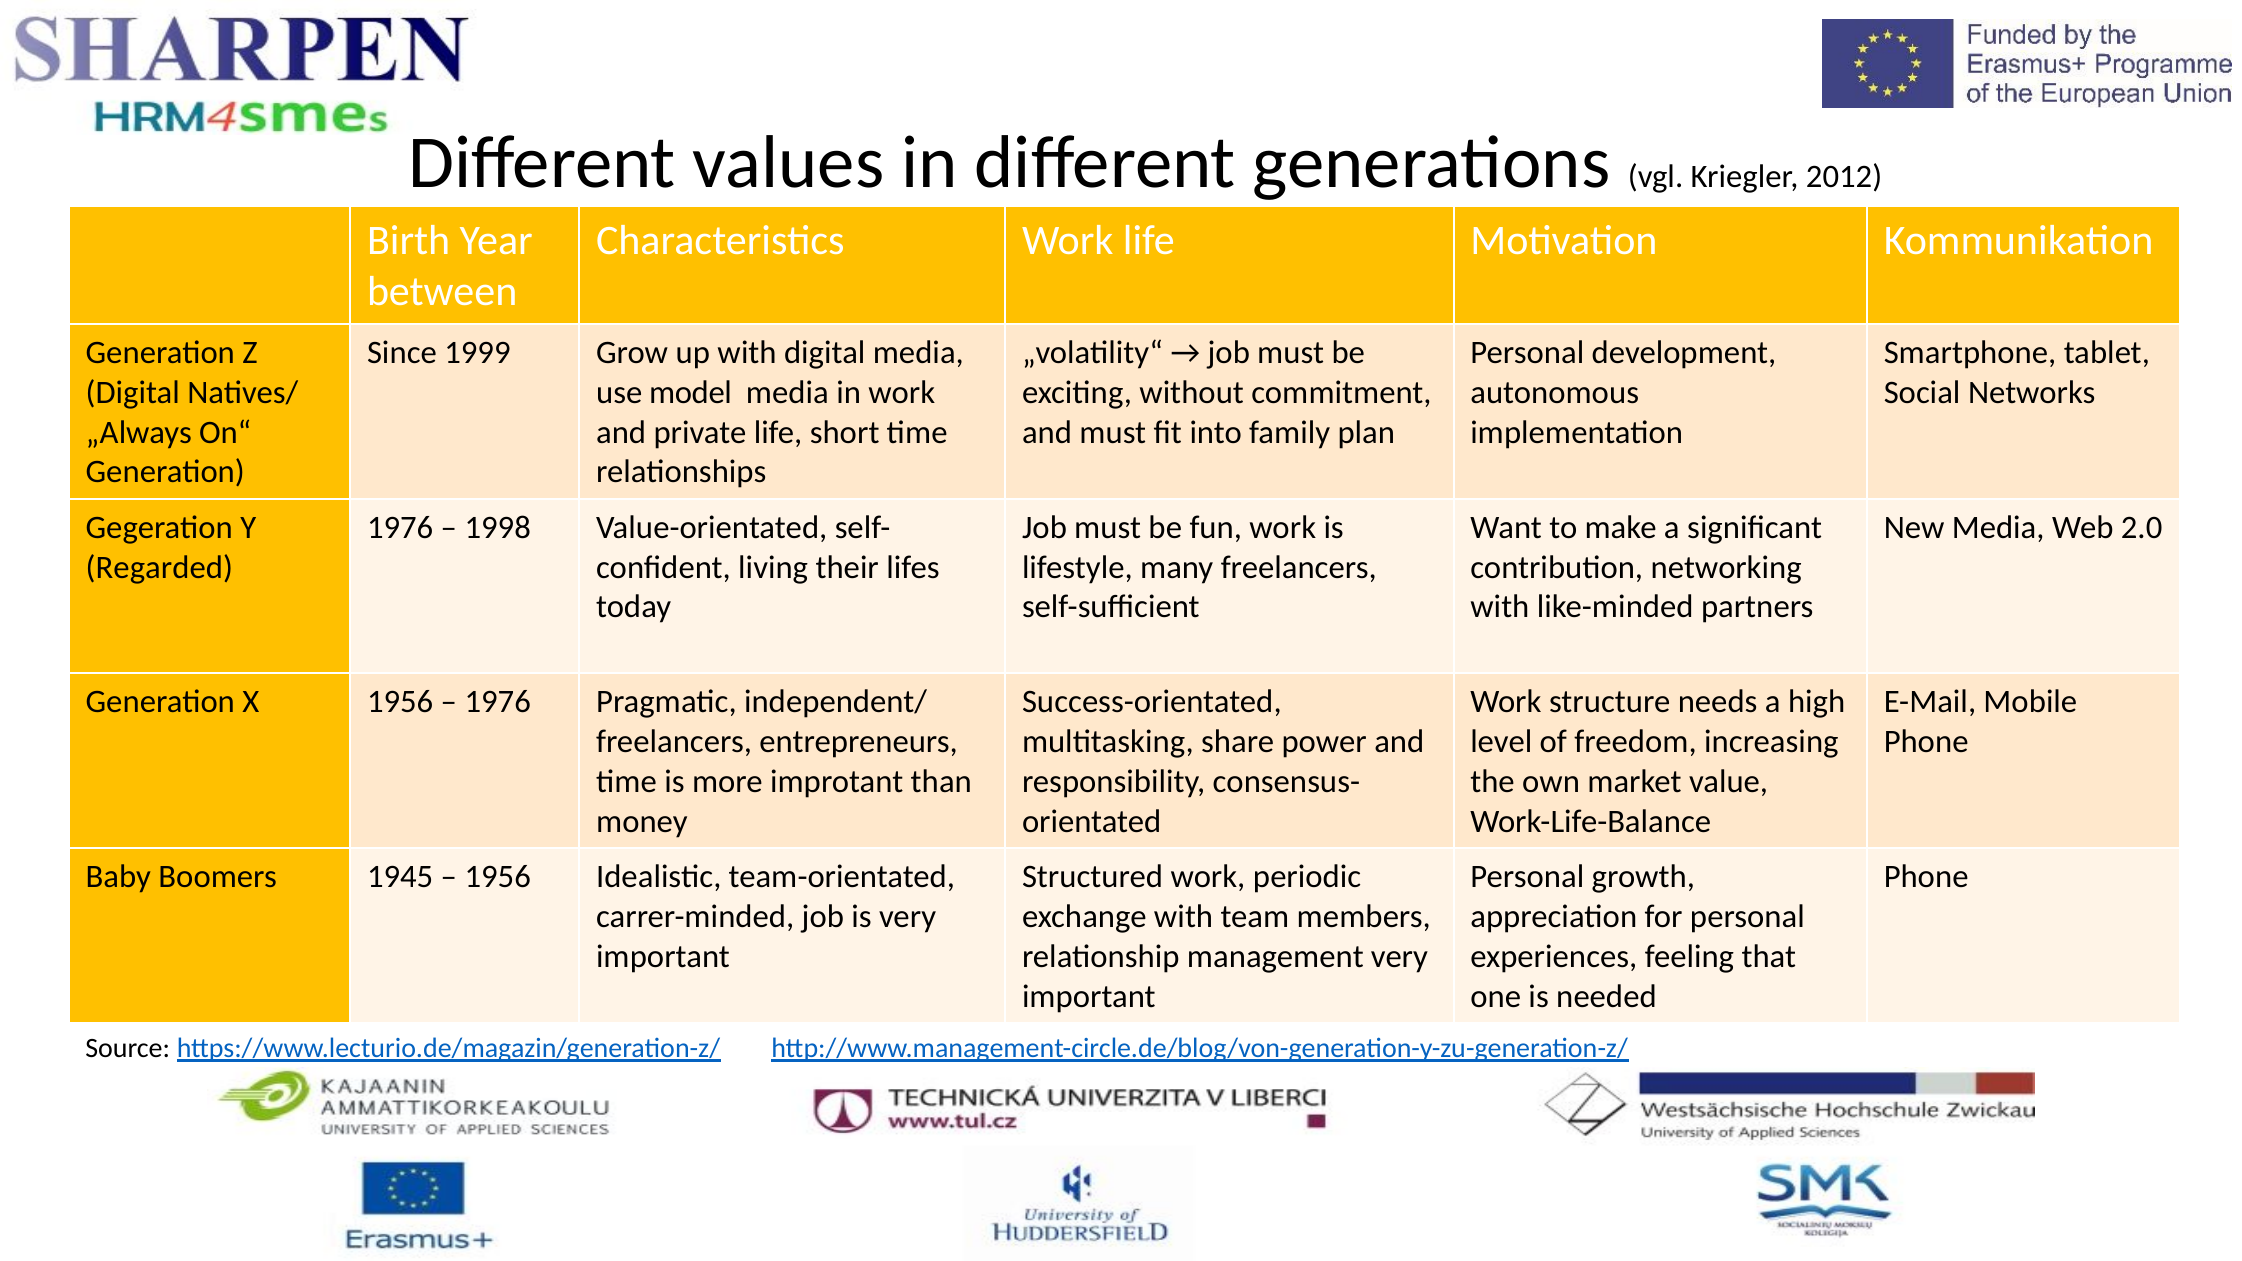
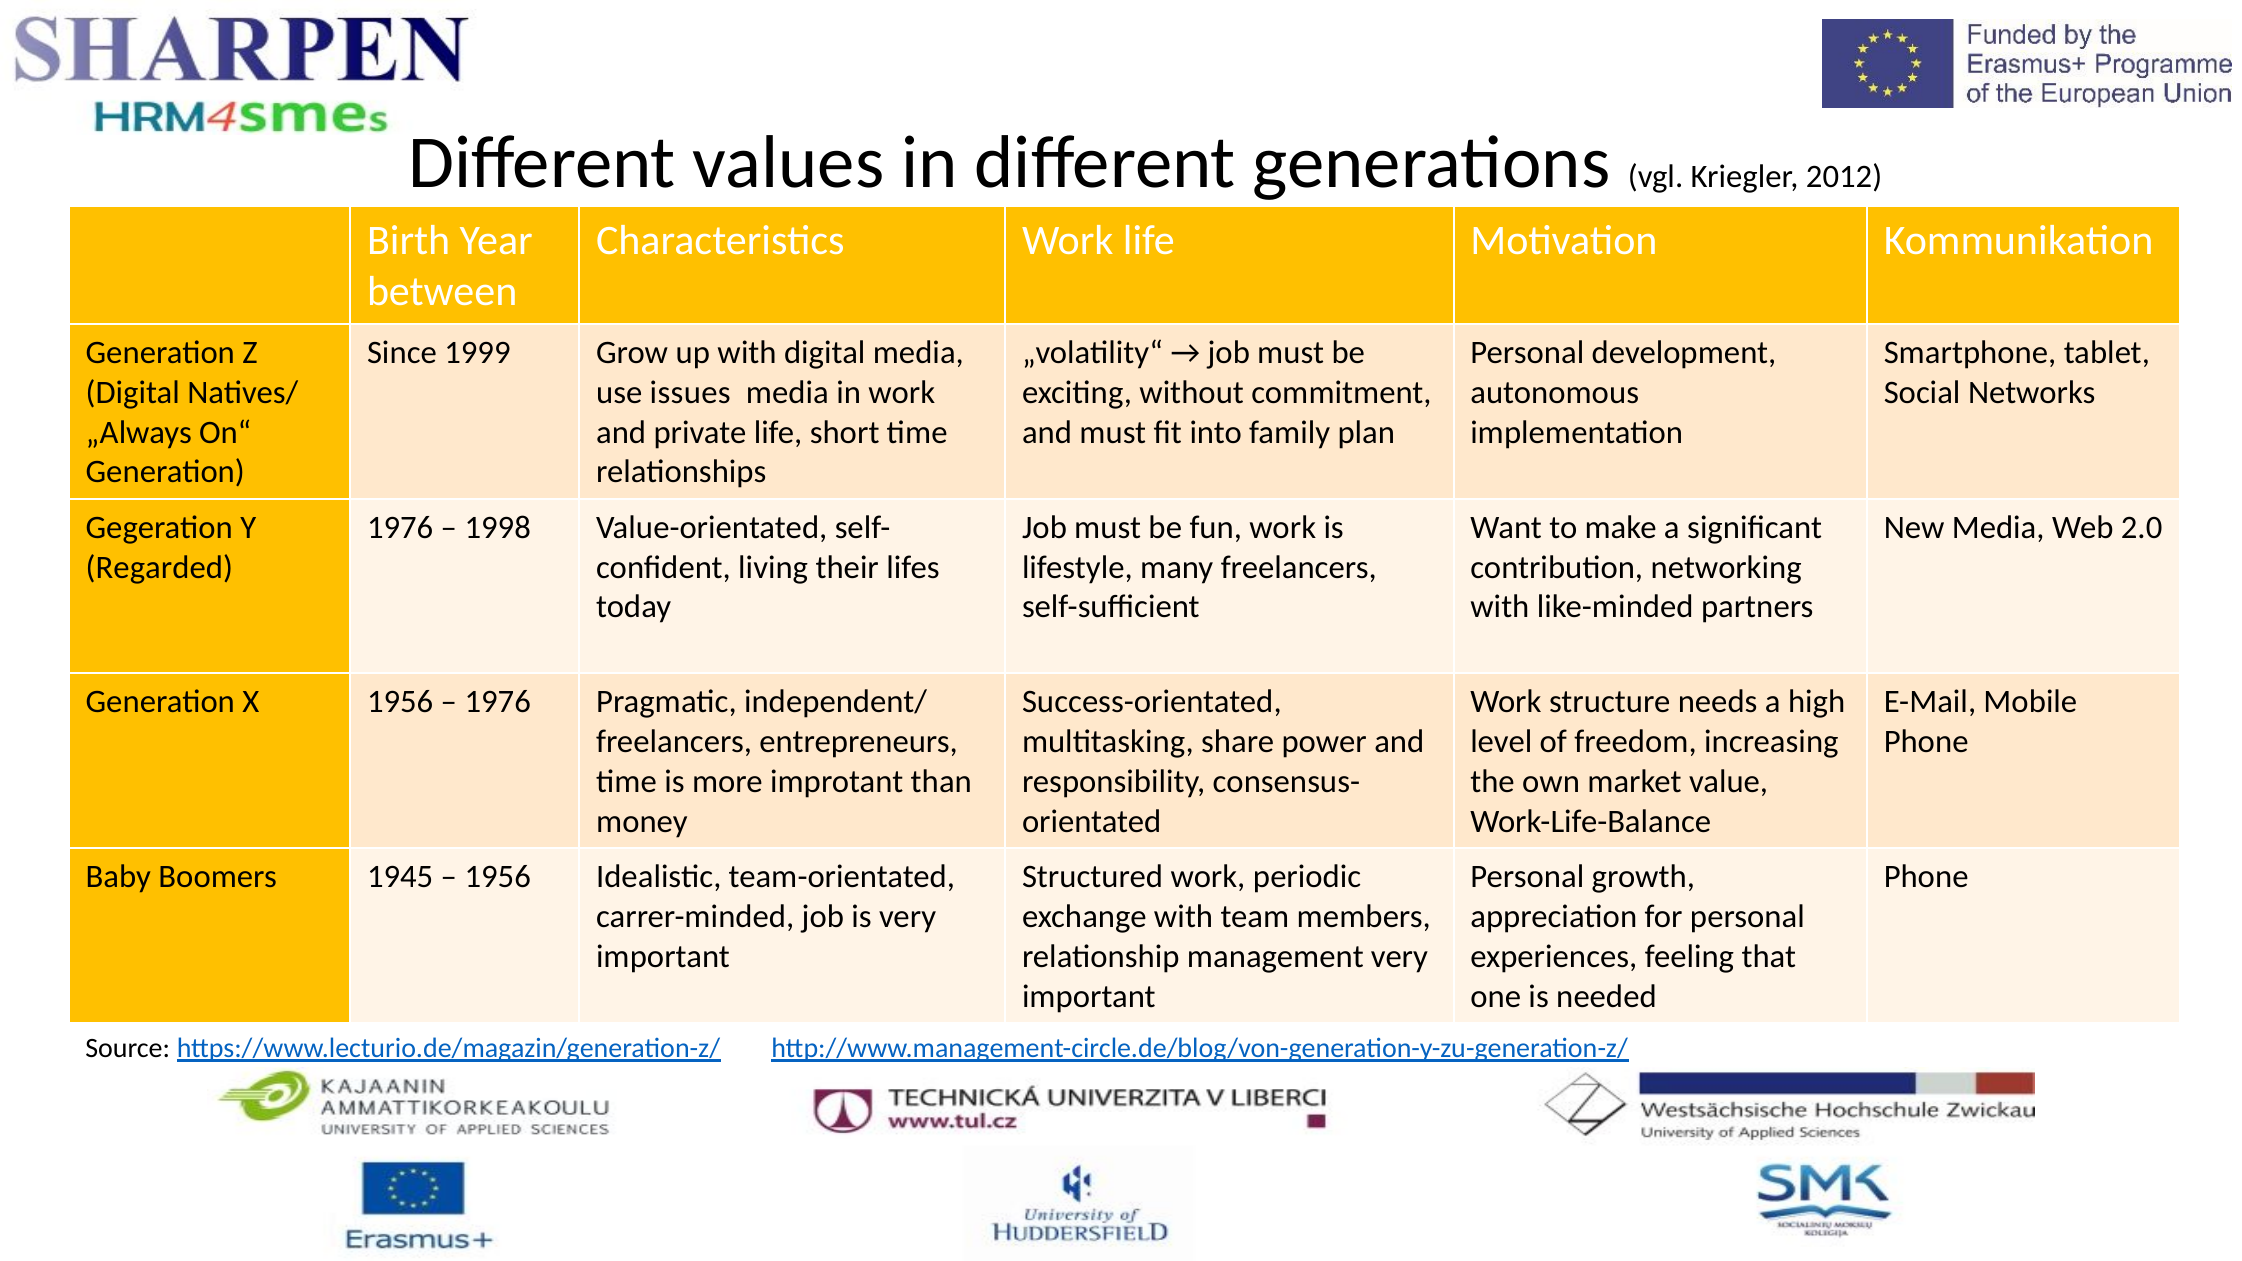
model: model -> issues
